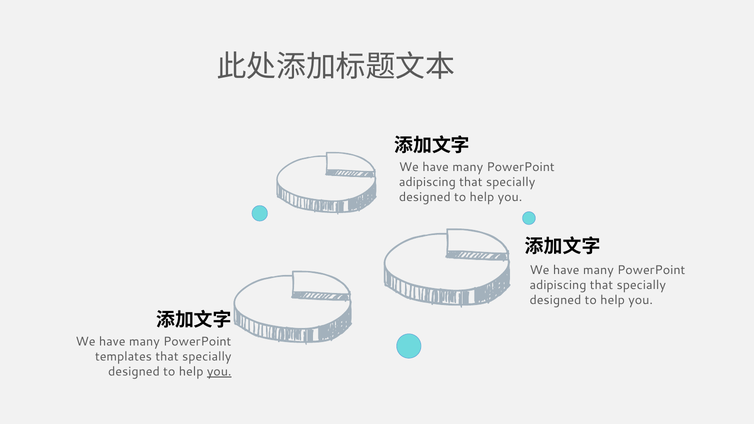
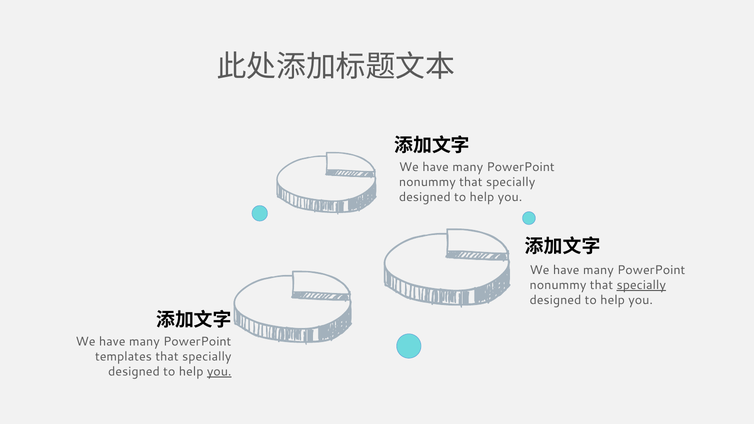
adipiscing at (427, 182): adipiscing -> nonummy
adipiscing at (558, 285): adipiscing -> nonummy
specially at (641, 285) underline: none -> present
